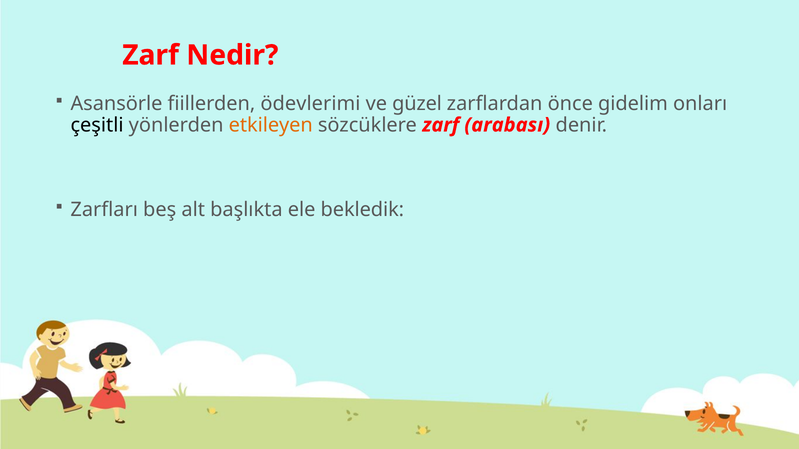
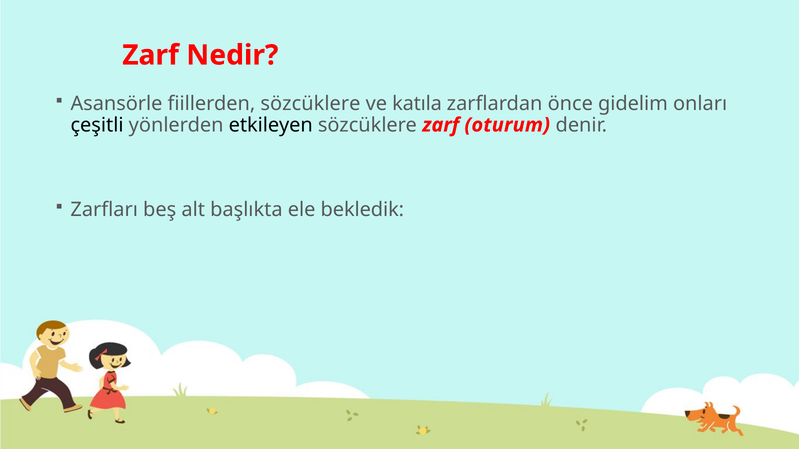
fiillerden ödevlerimi: ödevlerimi -> sözcüklere
güzel: güzel -> katıla
etkileyen colour: orange -> black
arabası: arabası -> oturum
